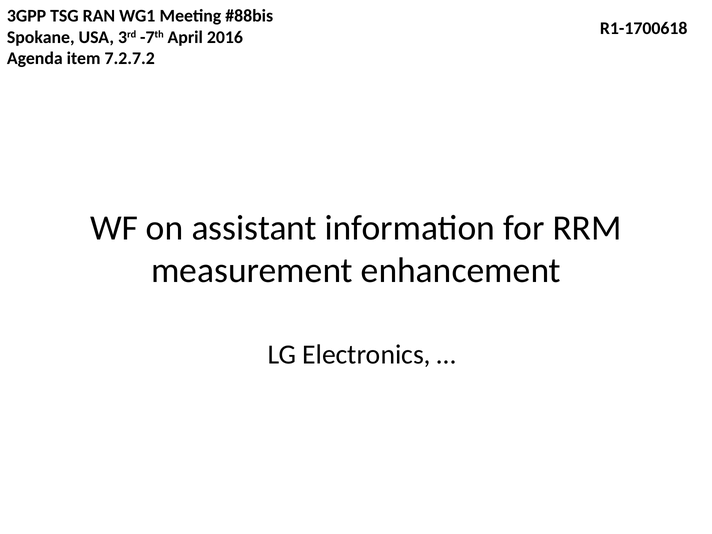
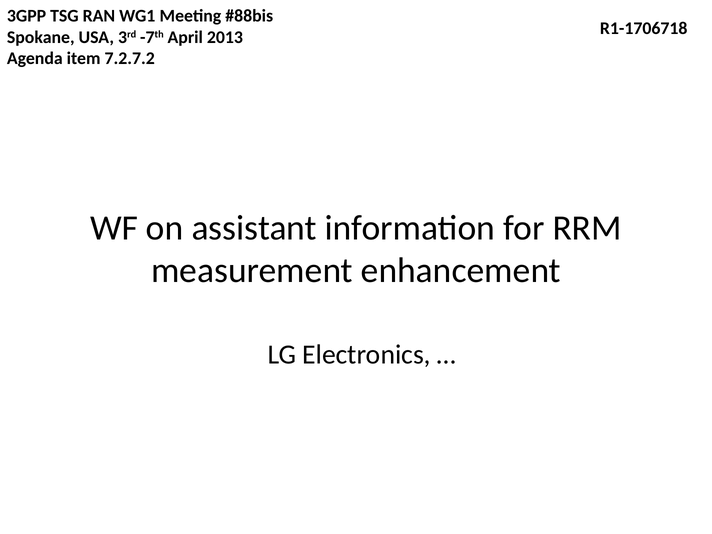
R1-1700618: R1-1700618 -> R1-1706718
2016: 2016 -> 2013
